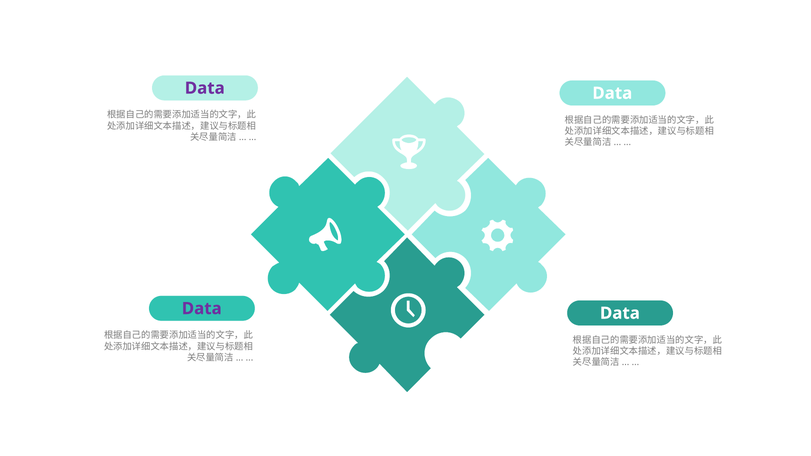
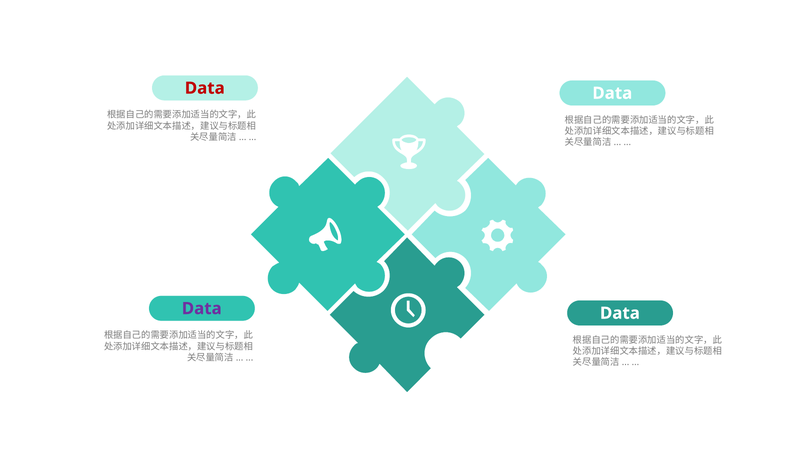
Data at (205, 88) colour: purple -> red
